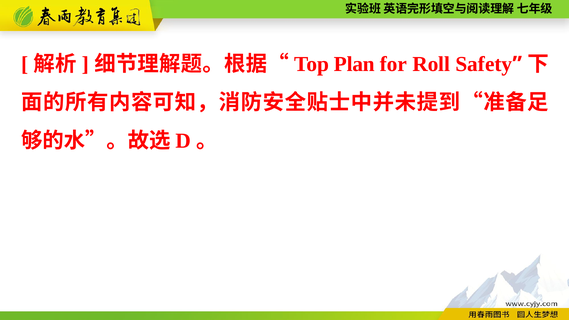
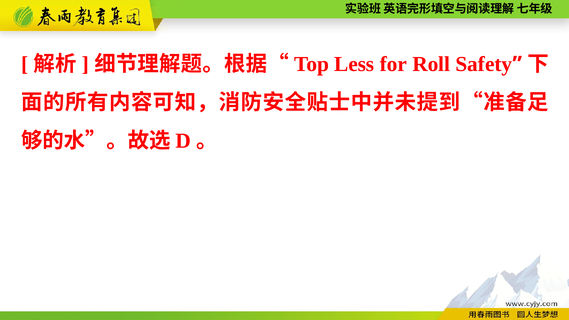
Plan: Plan -> Less
